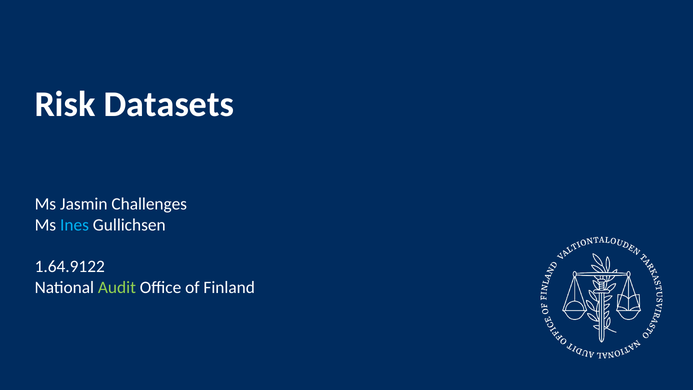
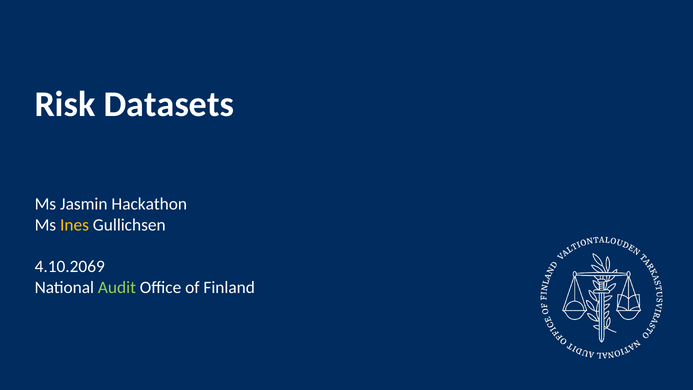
Challenges: Challenges -> Hackathon
Ines colour: light blue -> yellow
1.64.9122: 1.64.9122 -> 4.10.2069
